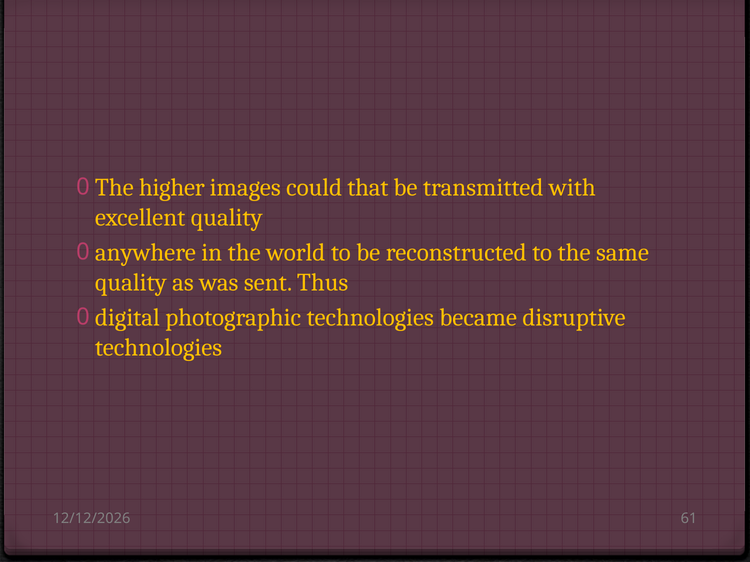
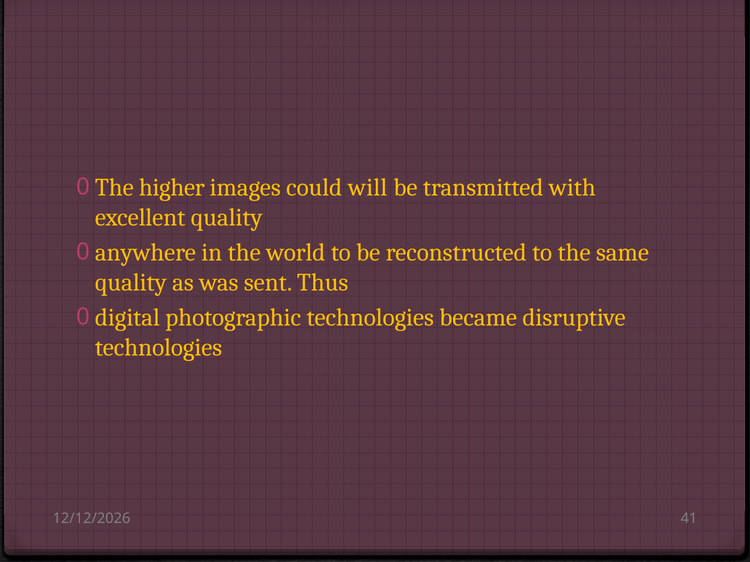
that: that -> will
61: 61 -> 41
